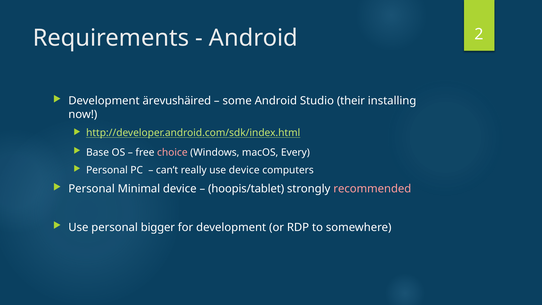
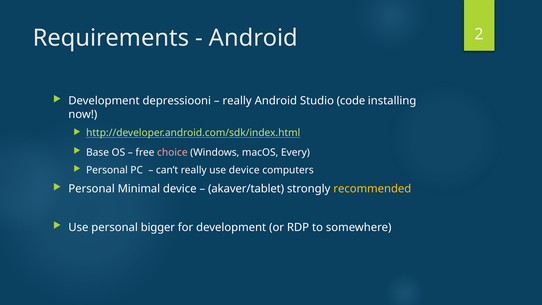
ärevushäired: ärevushäired -> depressiooni
some at (237, 101): some -> really
their: their -> code
hoopis/tablet: hoopis/tablet -> akaver/tablet
recommended colour: pink -> yellow
